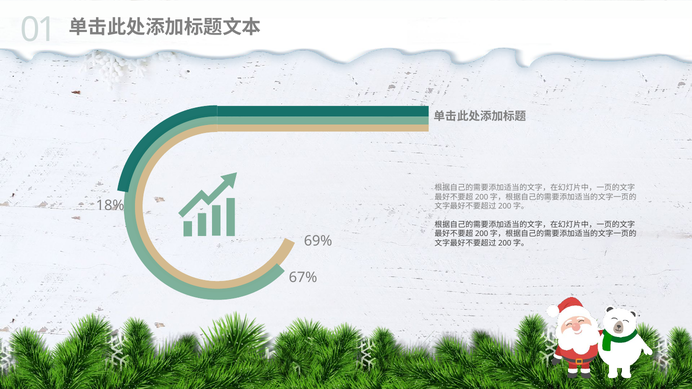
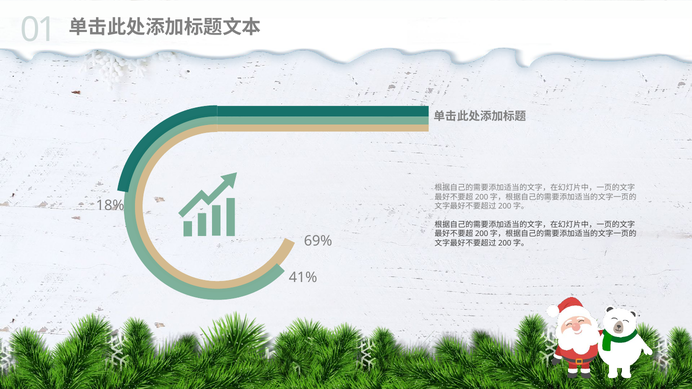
67%: 67% -> 41%
